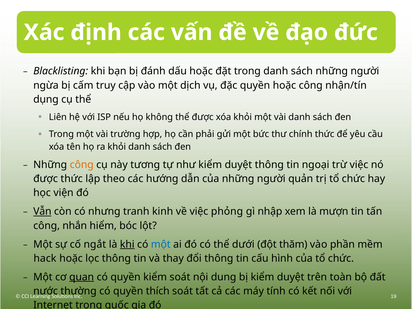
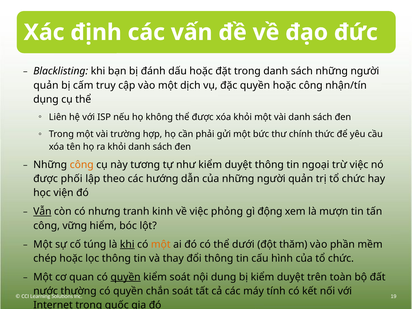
ngừa at (46, 85): ngừa -> quản
được thức: thức -> phối
nhập: nhập -> động
nhắn: nhắn -> vững
ngắt: ngắt -> túng
một at (161, 244) colour: blue -> orange
hack: hack -> chép
quan underline: present -> none
quyền at (126, 277) underline: none -> present
thích: thích -> chắn
